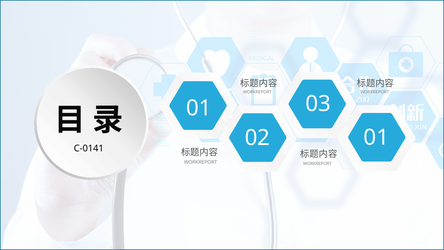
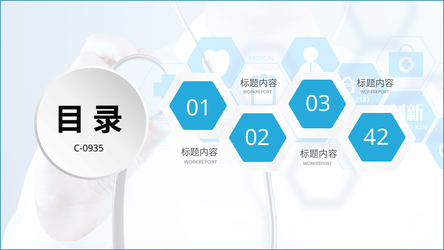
02 01: 01 -> 42
C-0141: C-0141 -> C-0935
